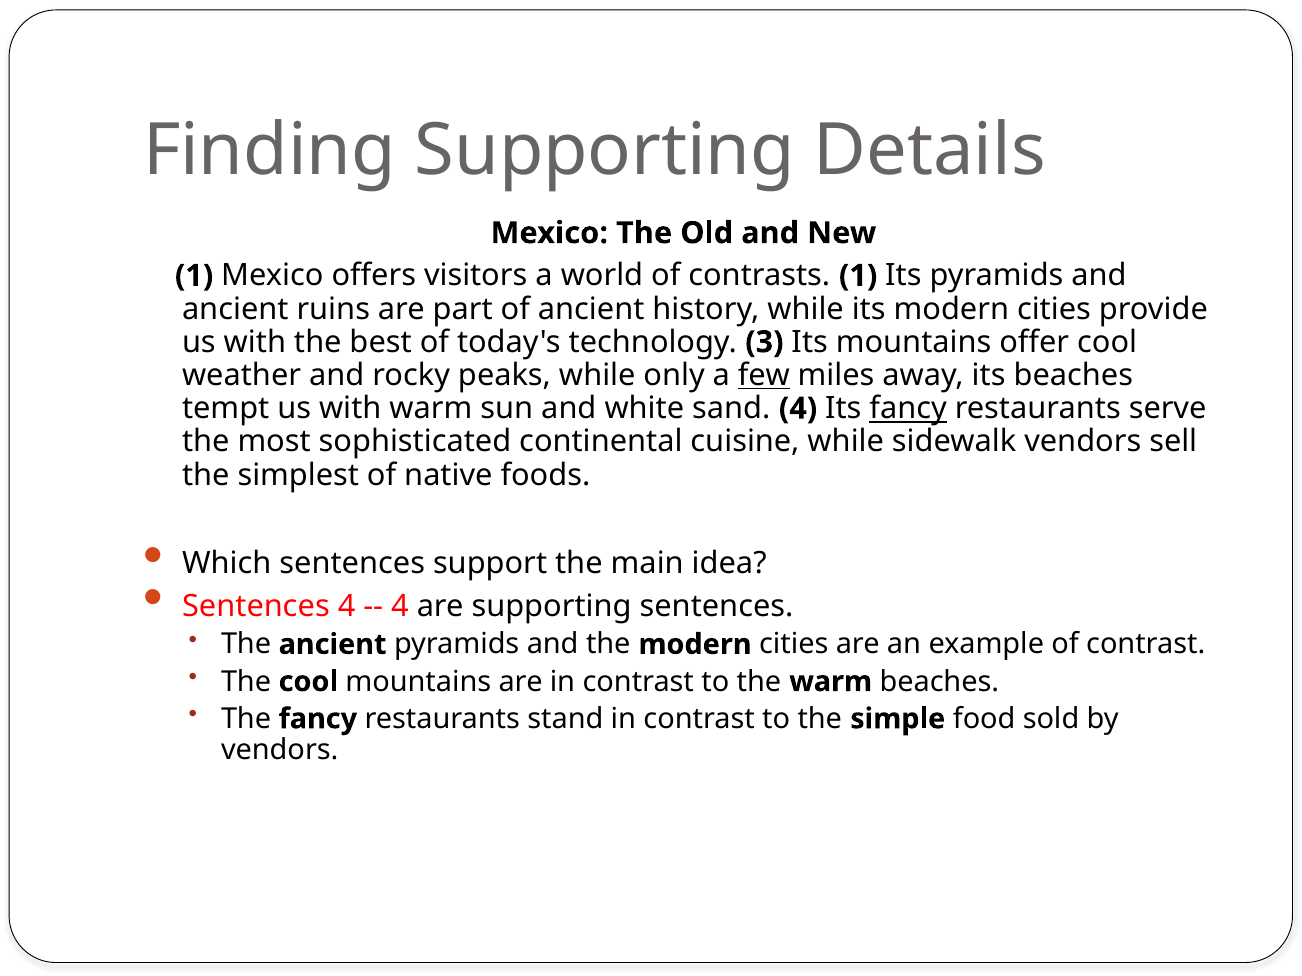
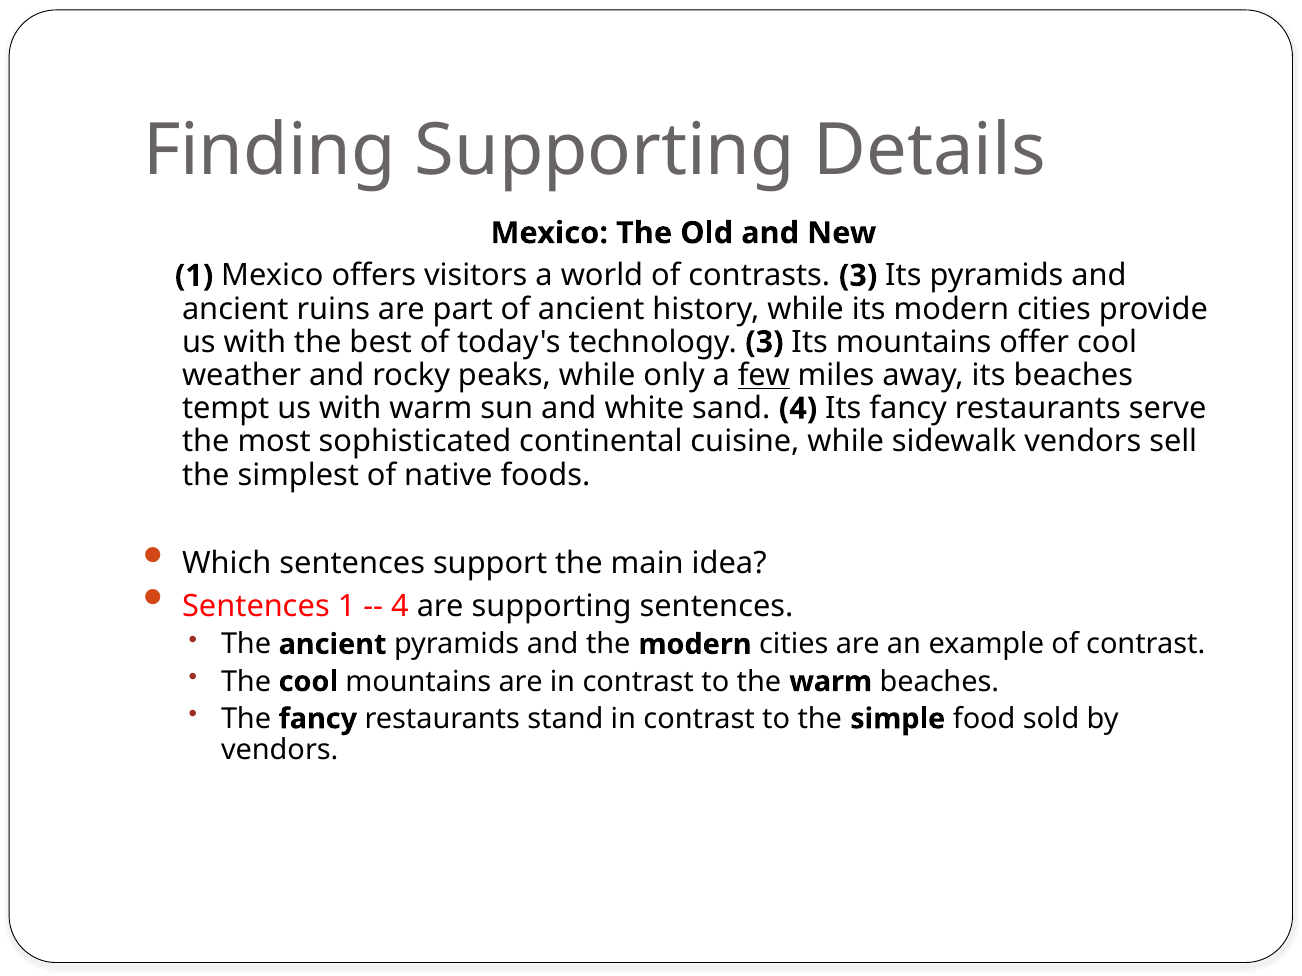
contrasts 1: 1 -> 3
fancy at (908, 409) underline: present -> none
Sentences 4: 4 -> 1
